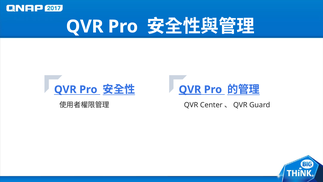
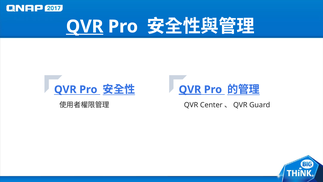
QVR at (85, 26) underline: none -> present
